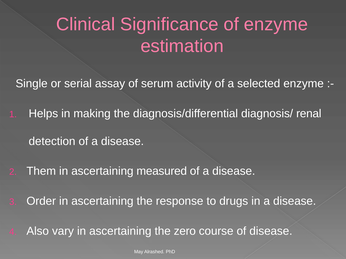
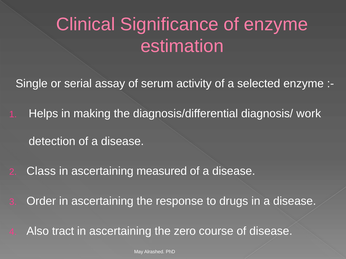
renal: renal -> work
Them: Them -> Class
vary: vary -> tract
